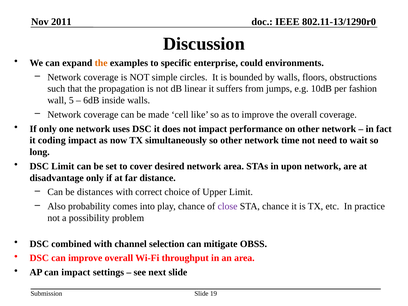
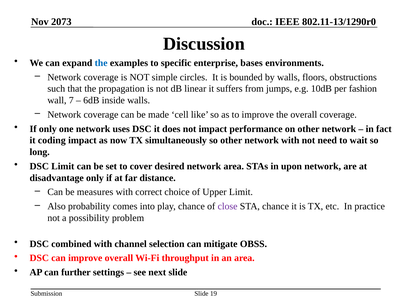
2011: 2011 -> 2073
the at (101, 63) colour: orange -> blue
could: could -> bases
5: 5 -> 7
network time: time -> with
distances: distances -> measures
can impact: impact -> further
